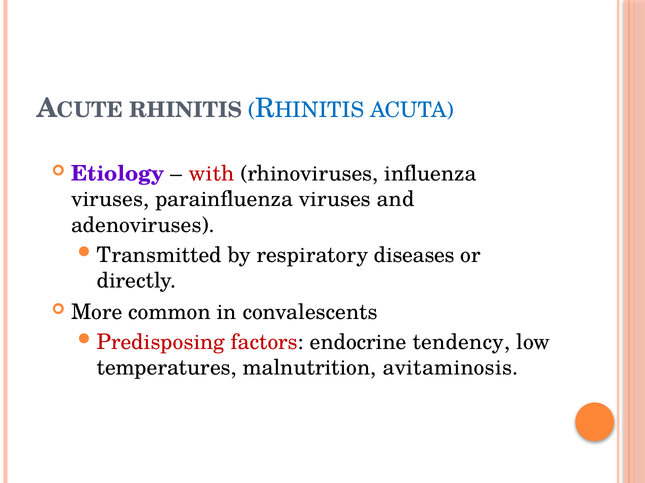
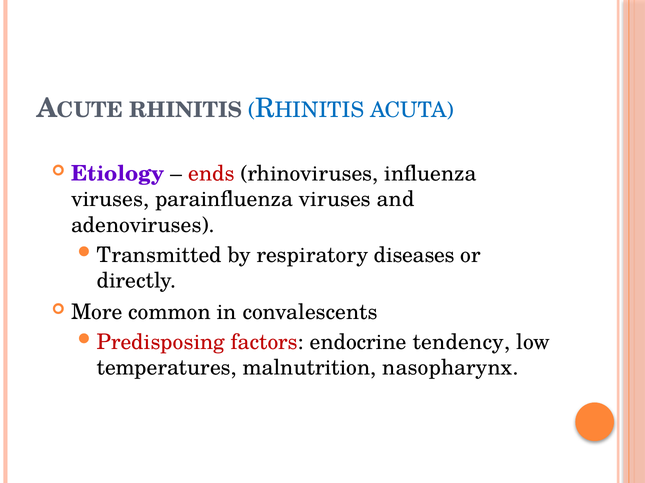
with: with -> ends
avitaminosis: avitaminosis -> nasopharynx
